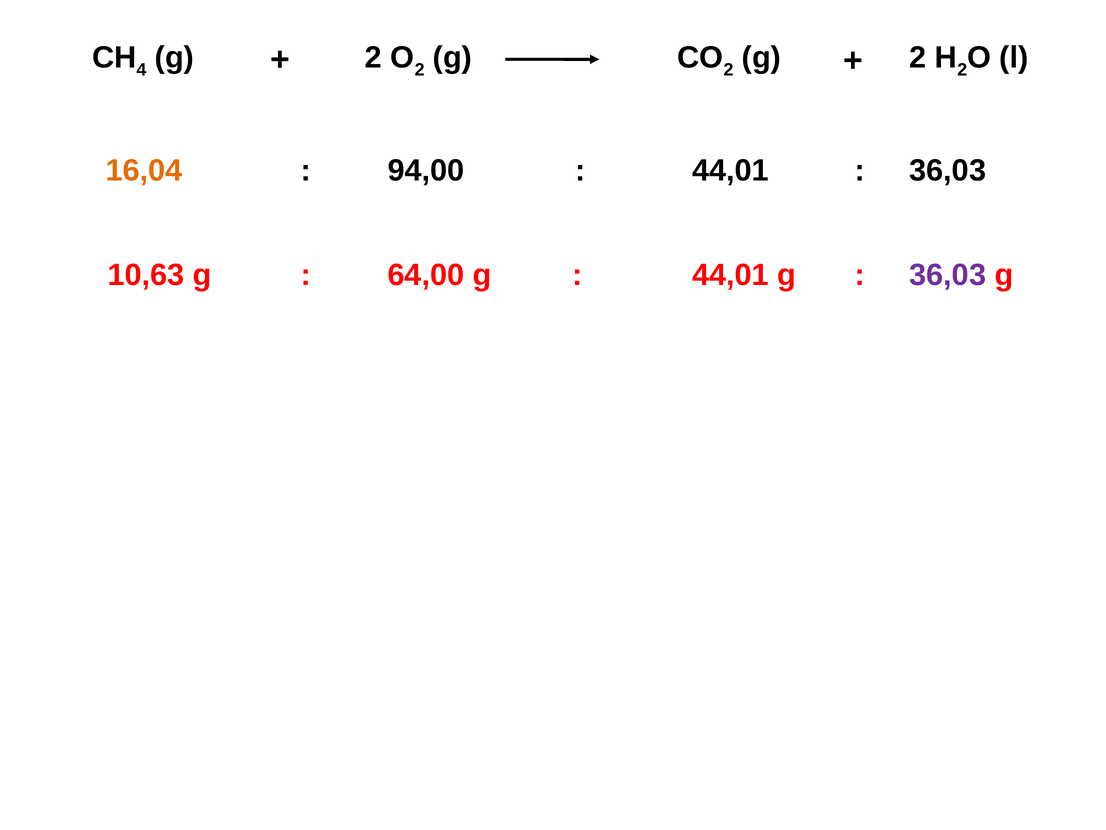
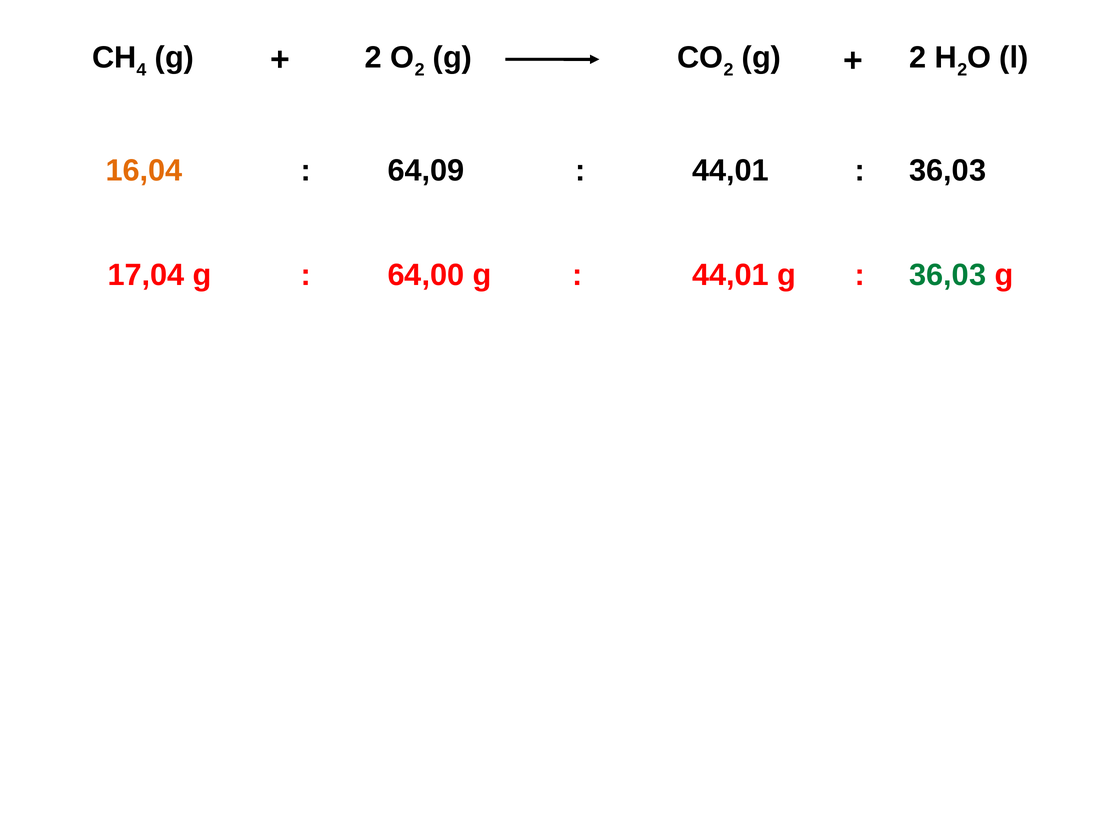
94,00: 94,00 -> 64,09
10,63: 10,63 -> 17,04
36,03 at (948, 275) colour: purple -> green
